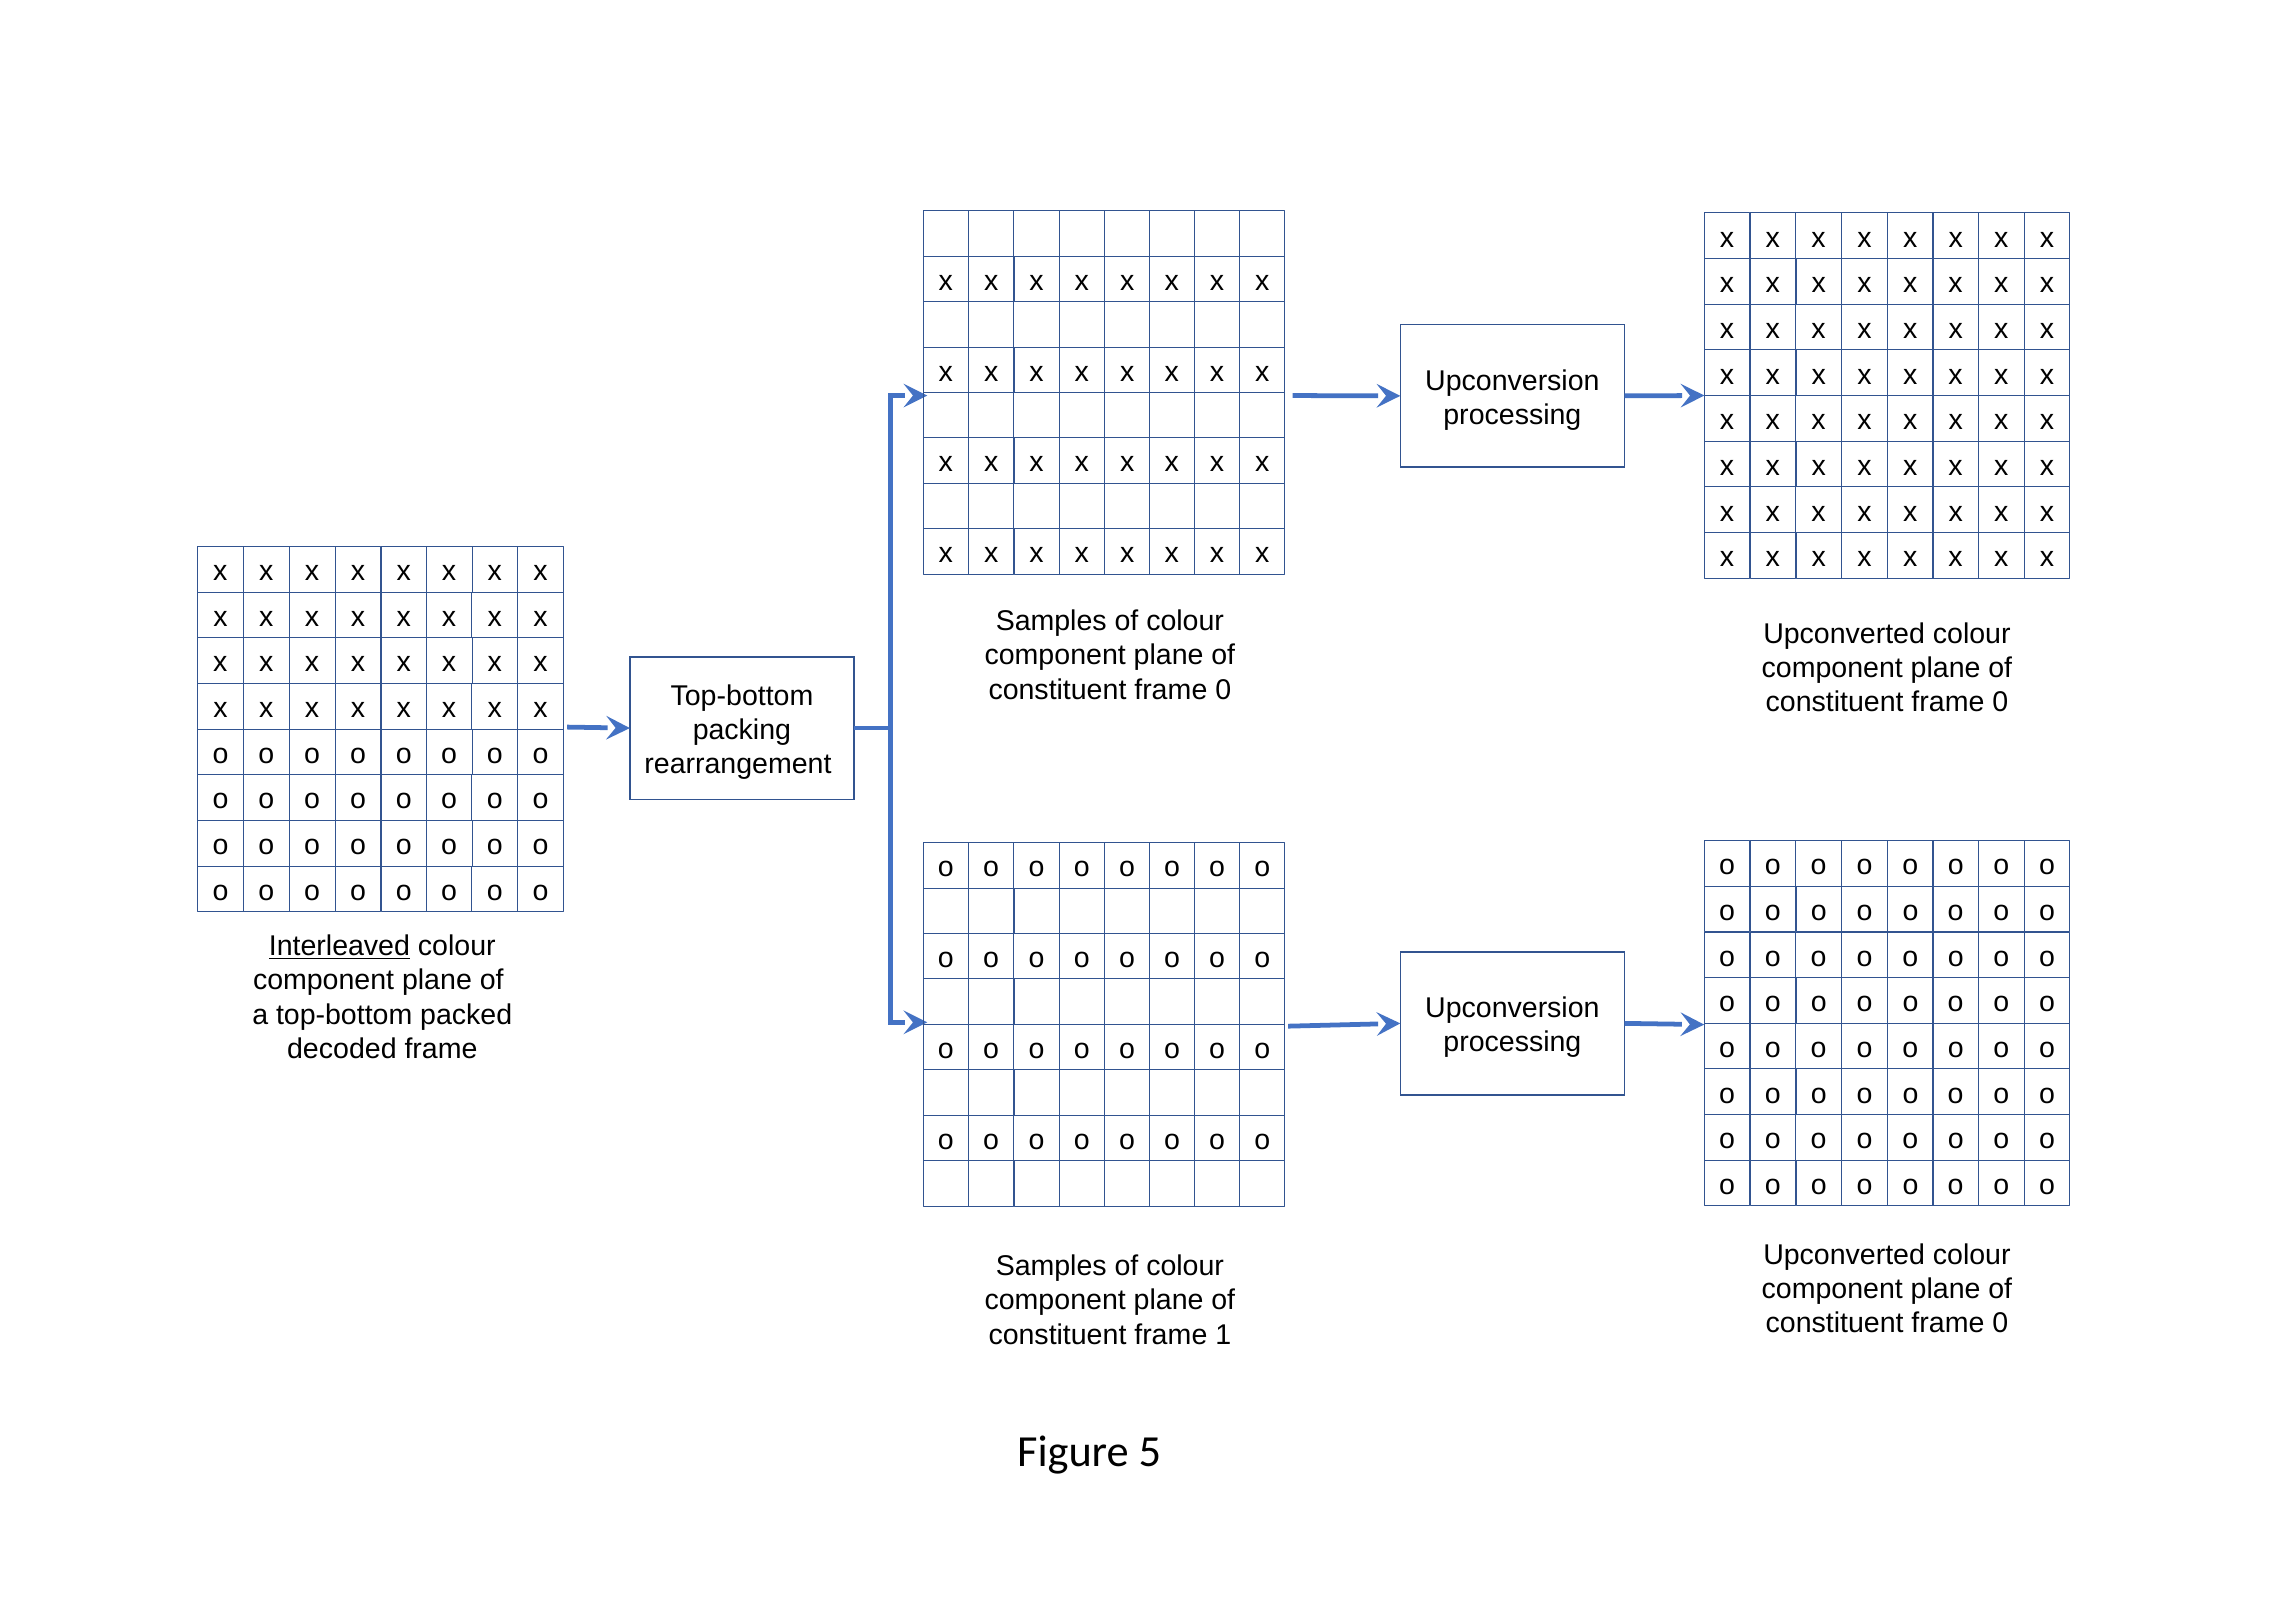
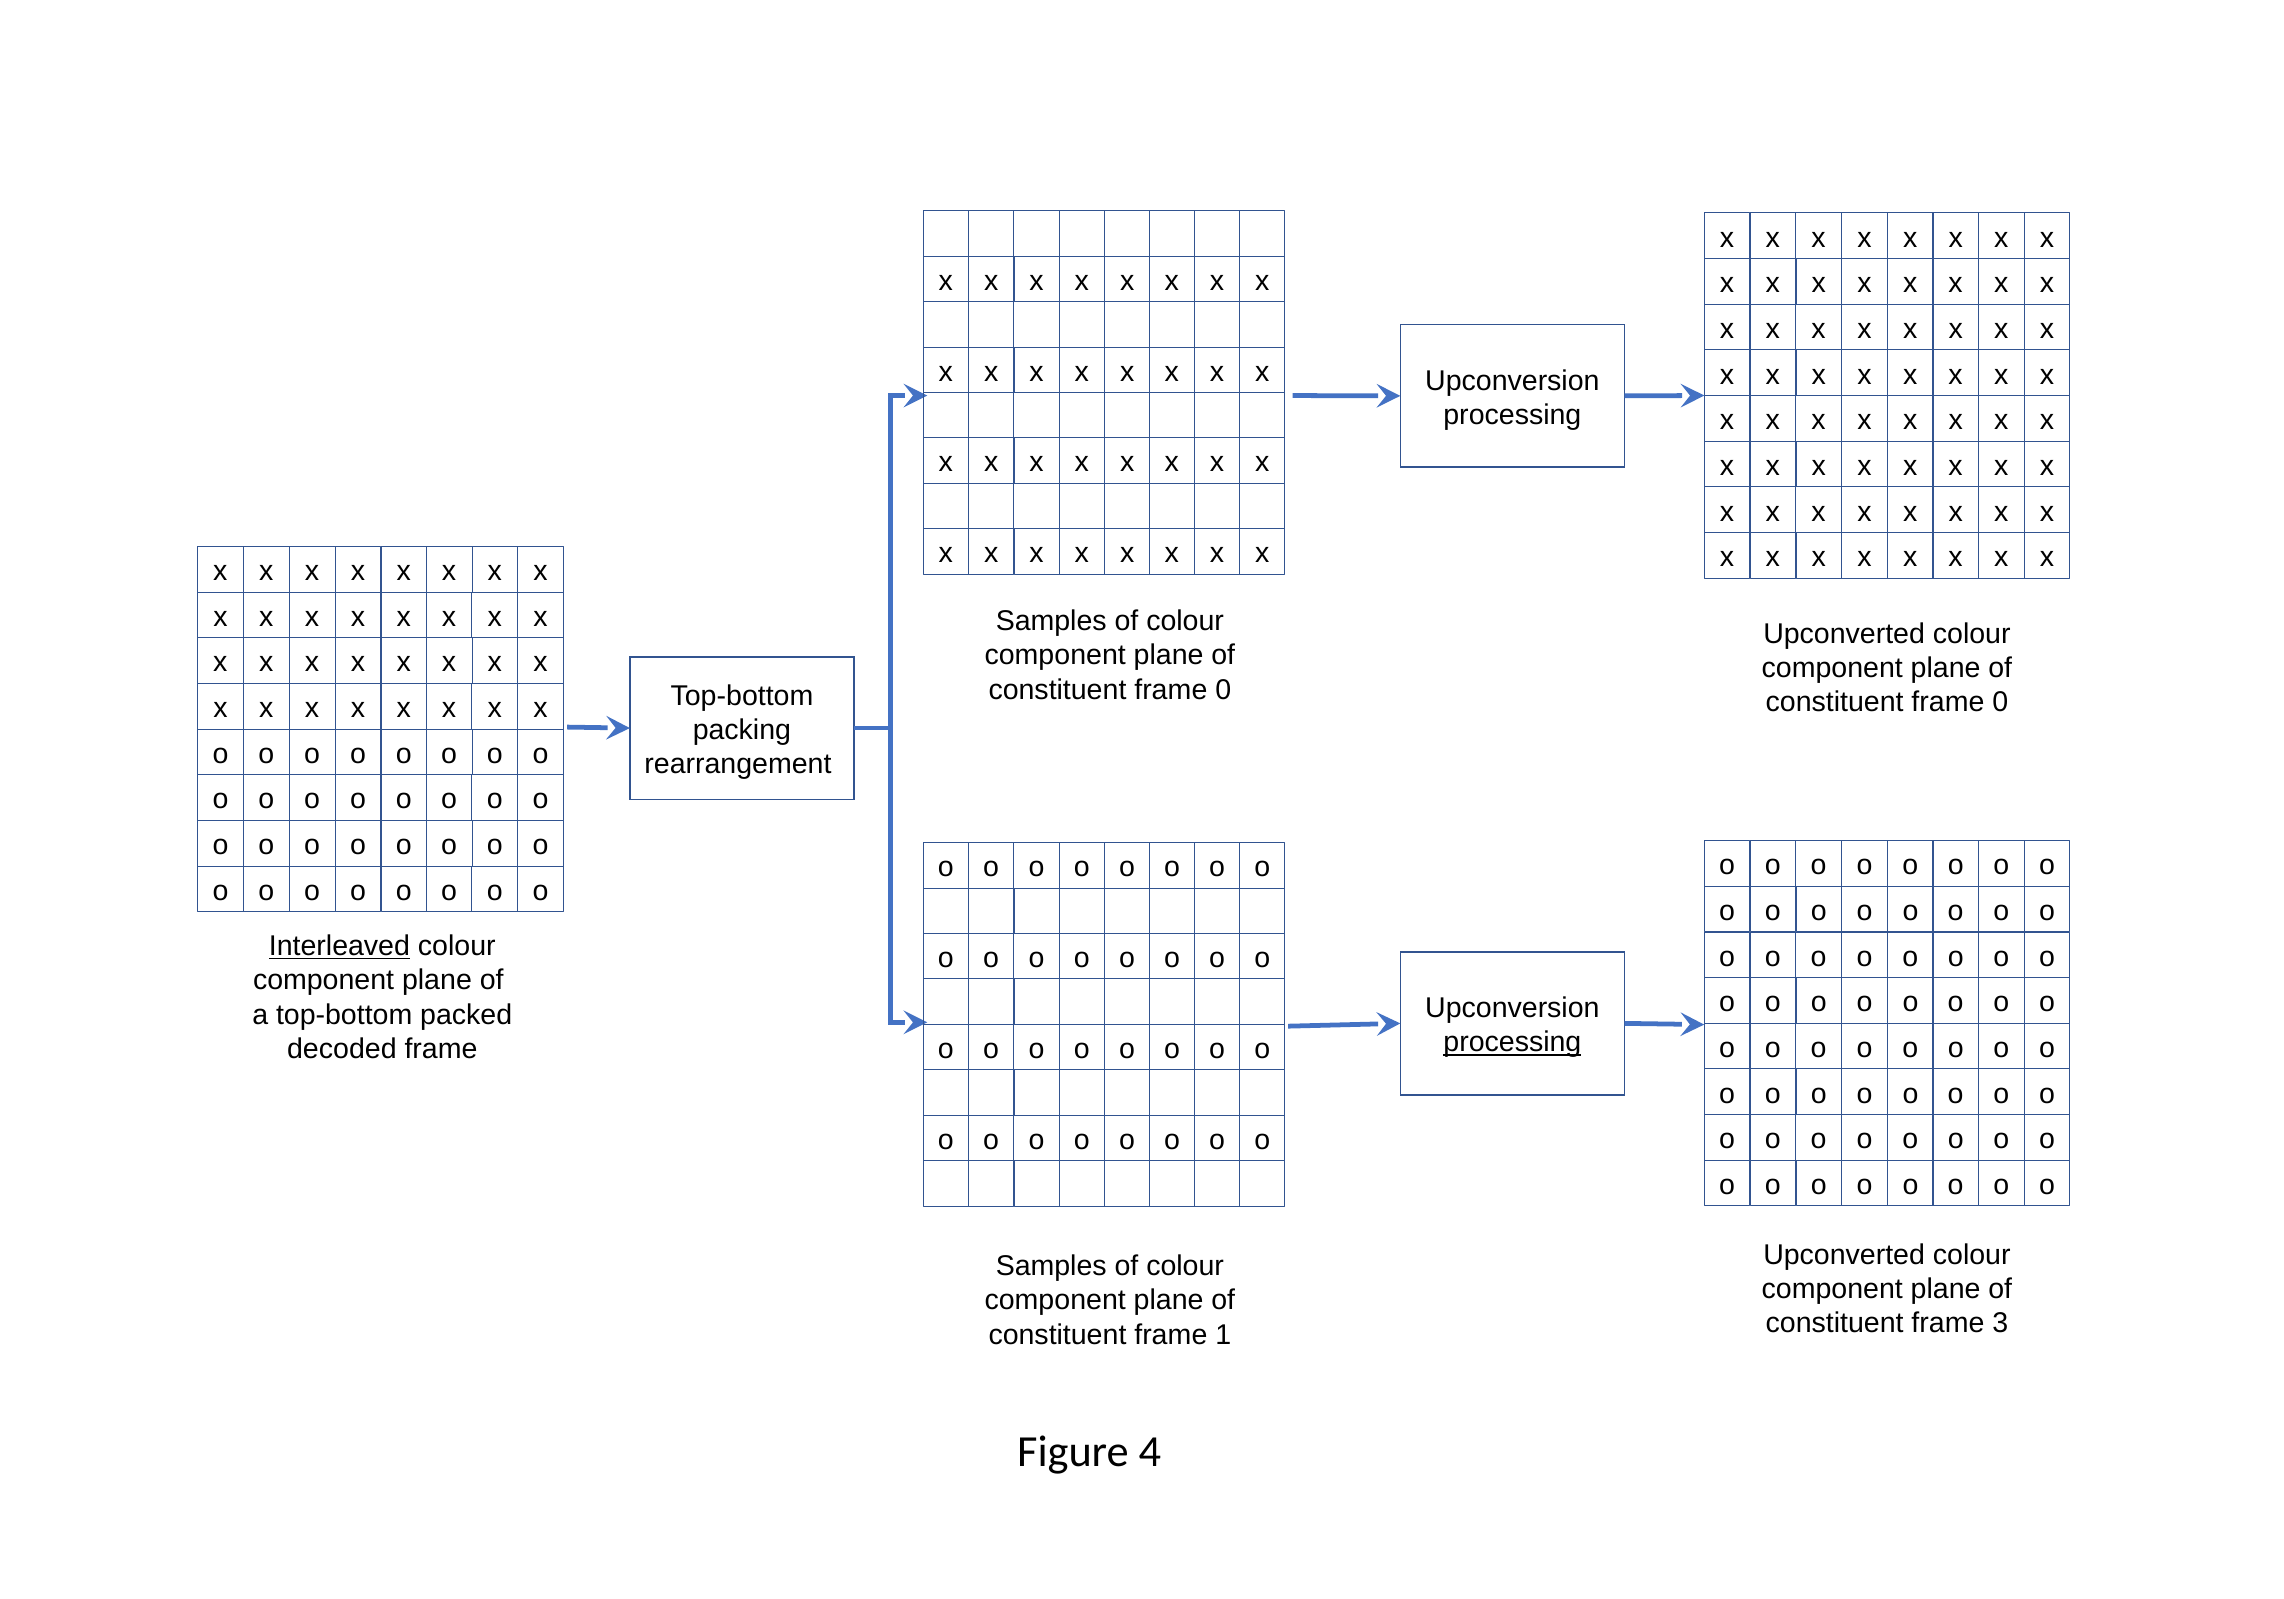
processing at (1512, 1042) underline: none -> present
0 at (2000, 1323): 0 -> 3
5: 5 -> 4
